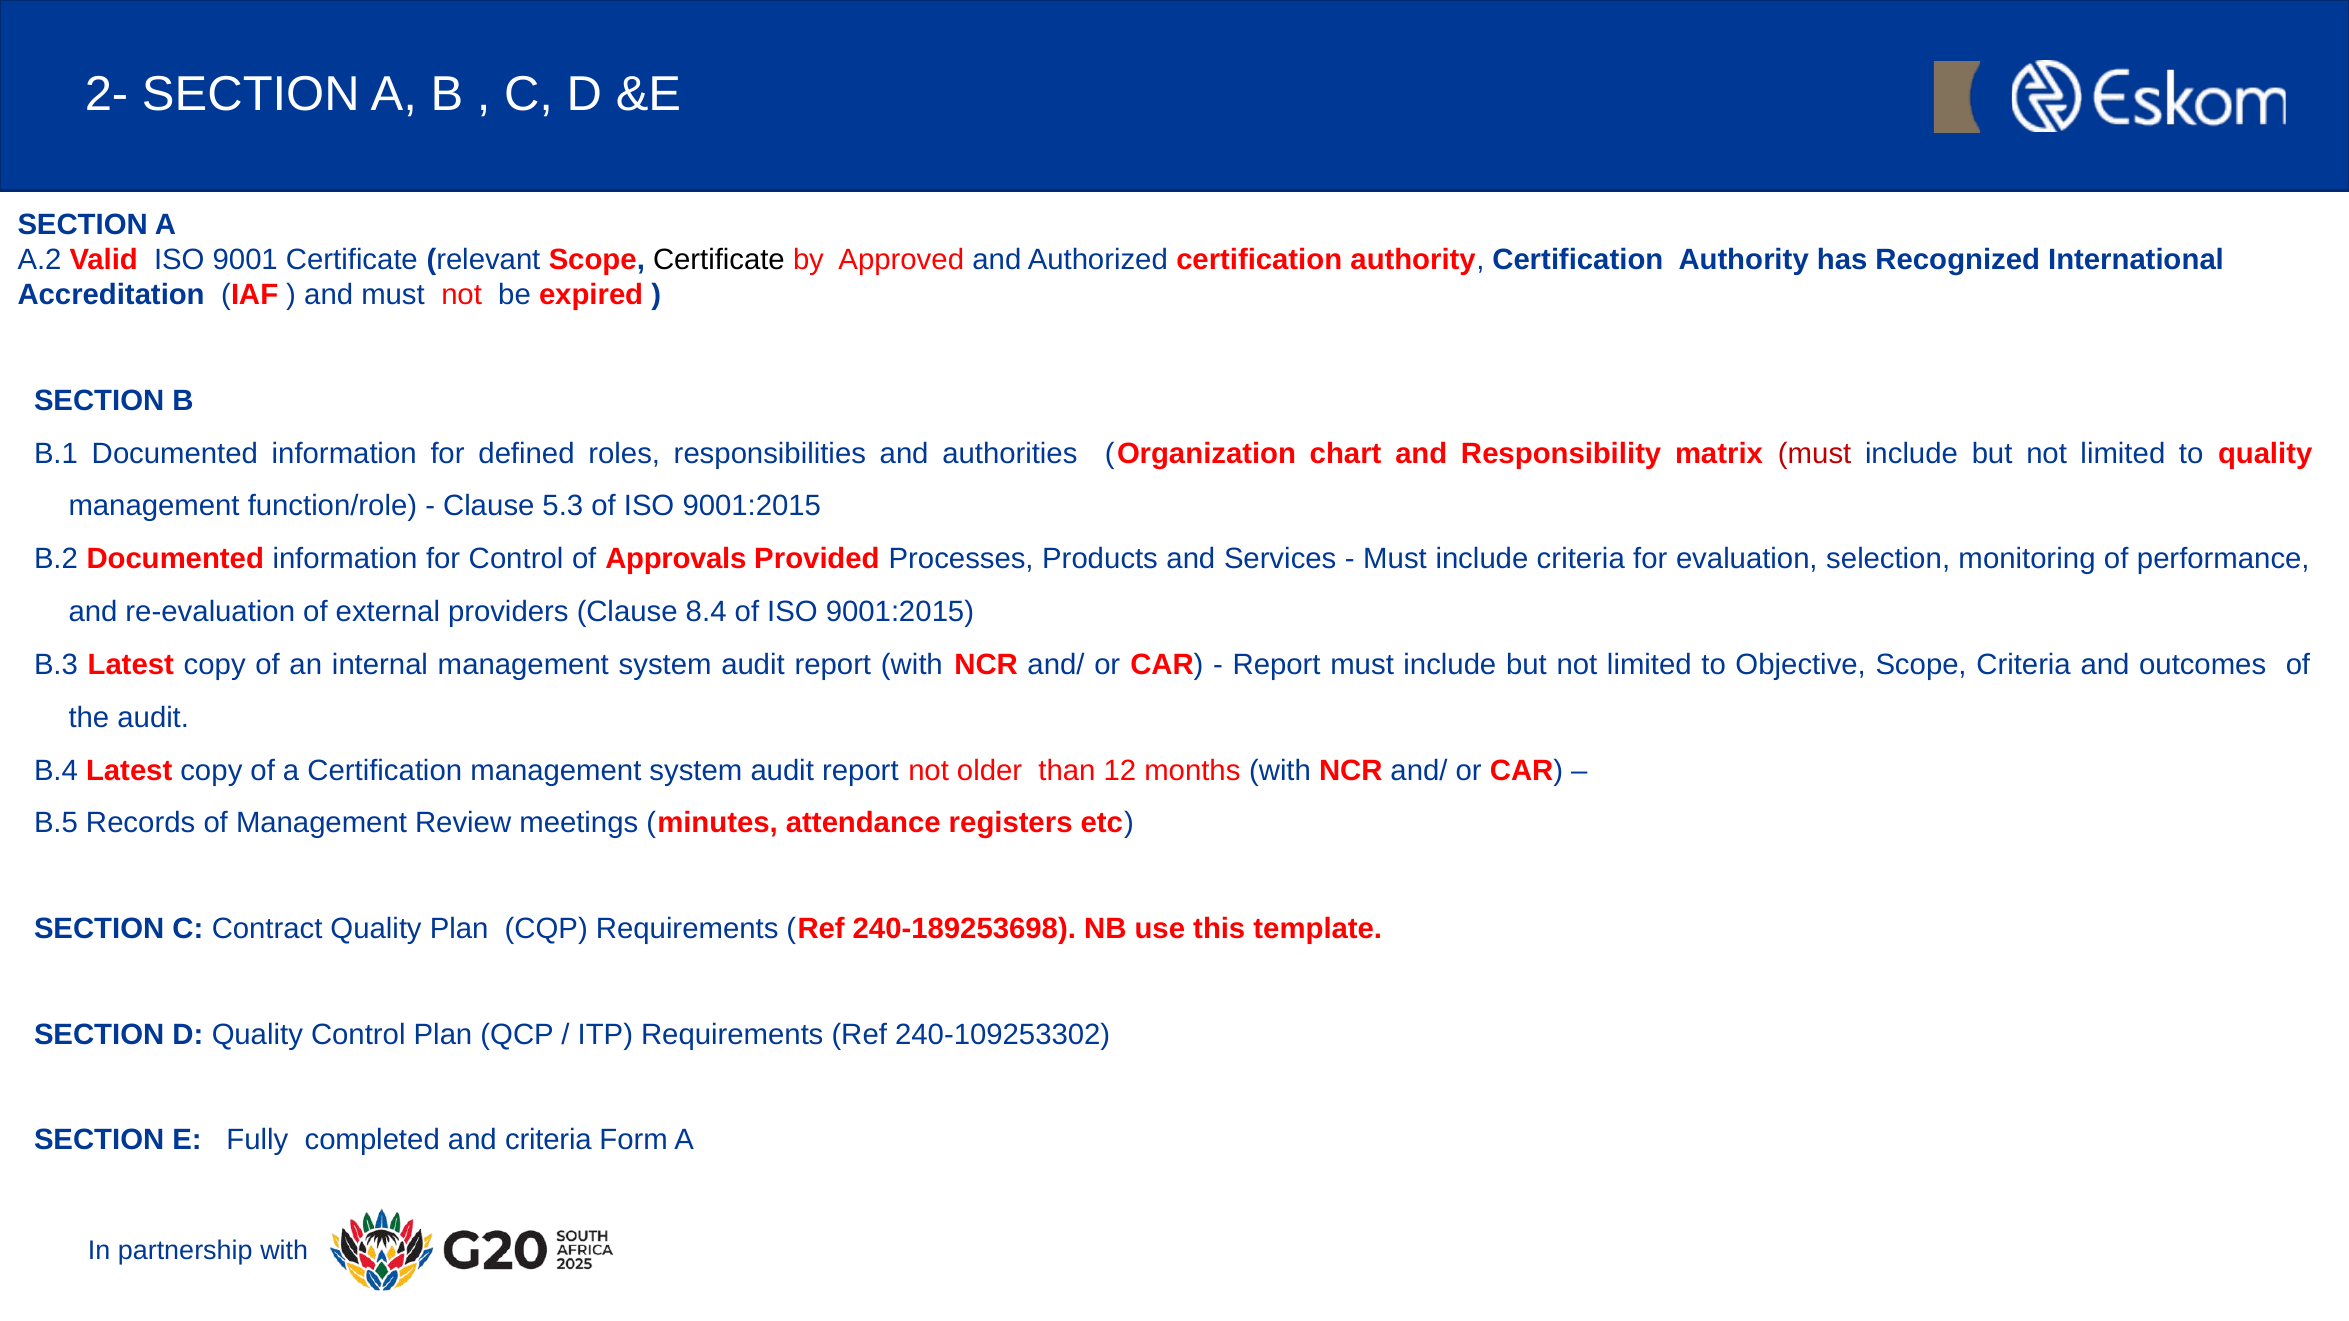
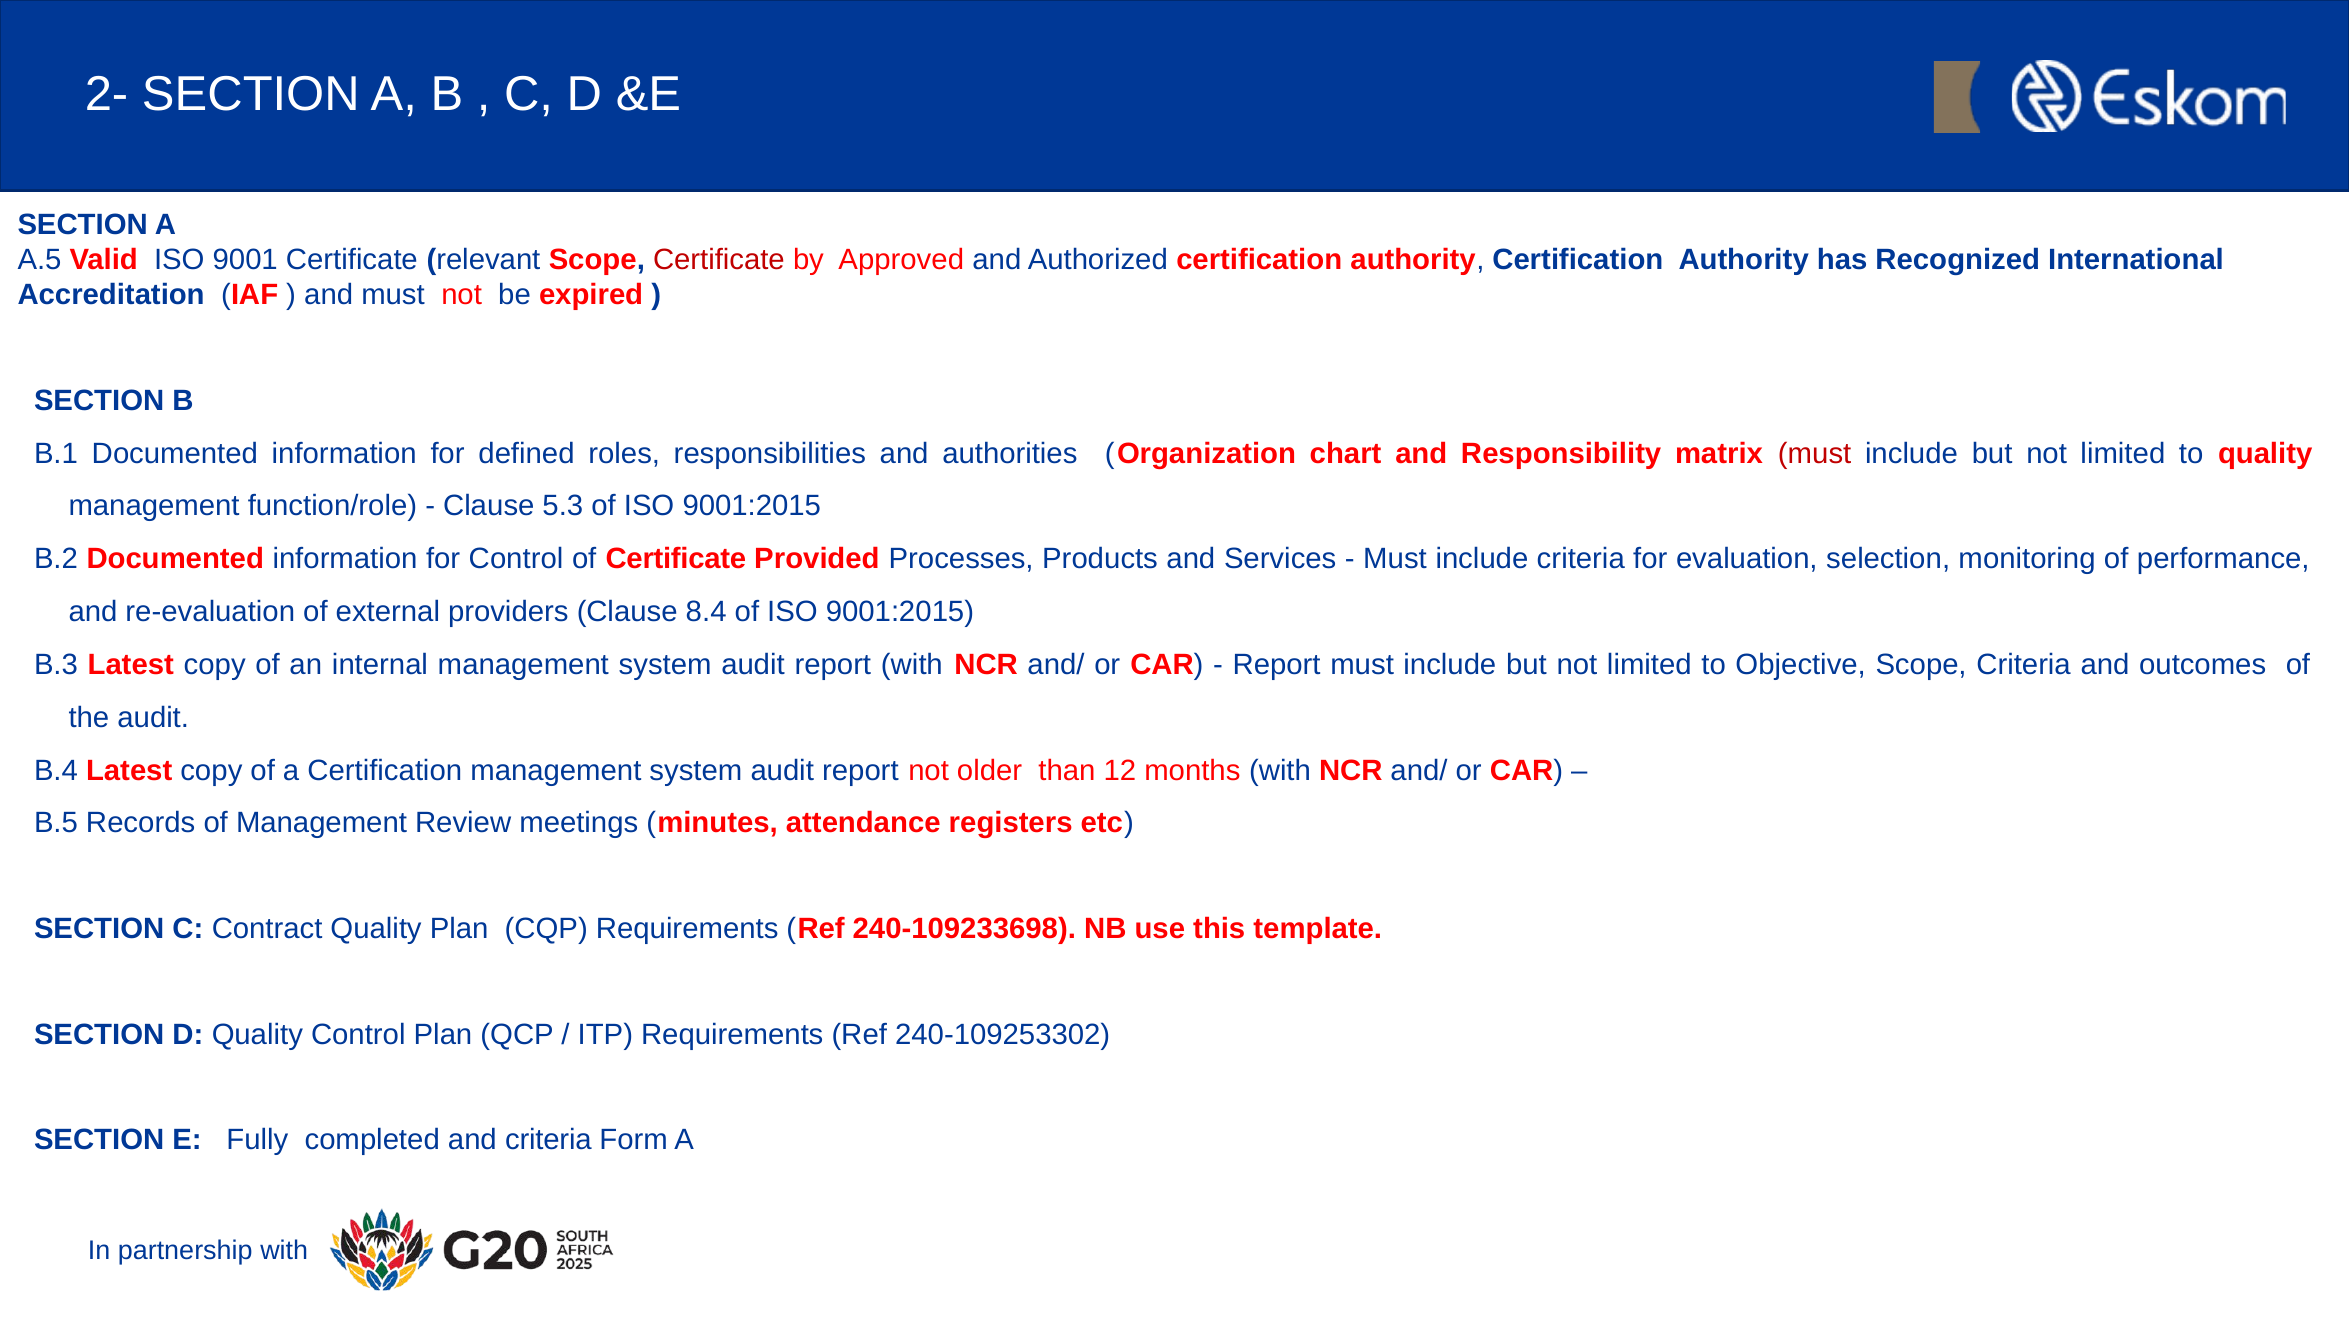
A.2: A.2 -> A.5
Certificate at (719, 260) colour: black -> red
of Approvals: Approvals -> Certificate
240-189253698: 240-189253698 -> 240-109233698
